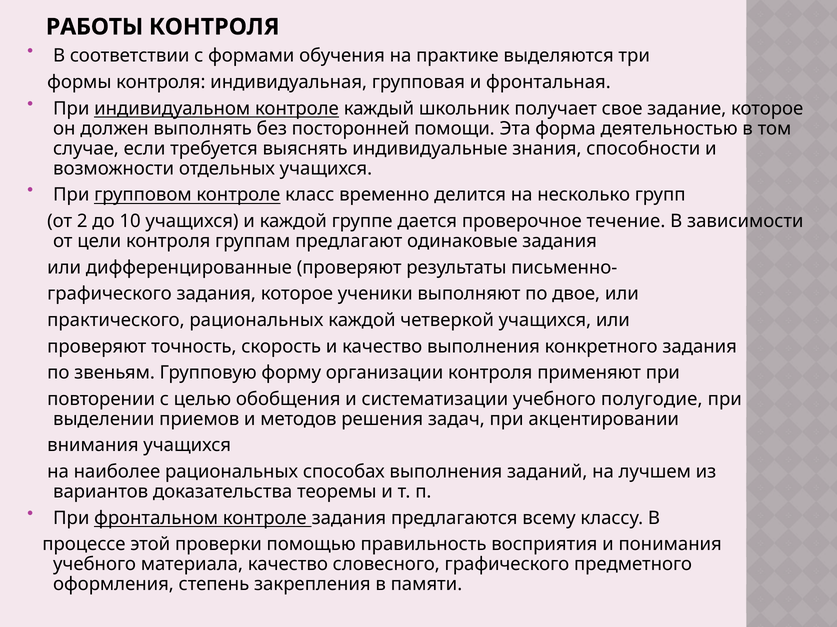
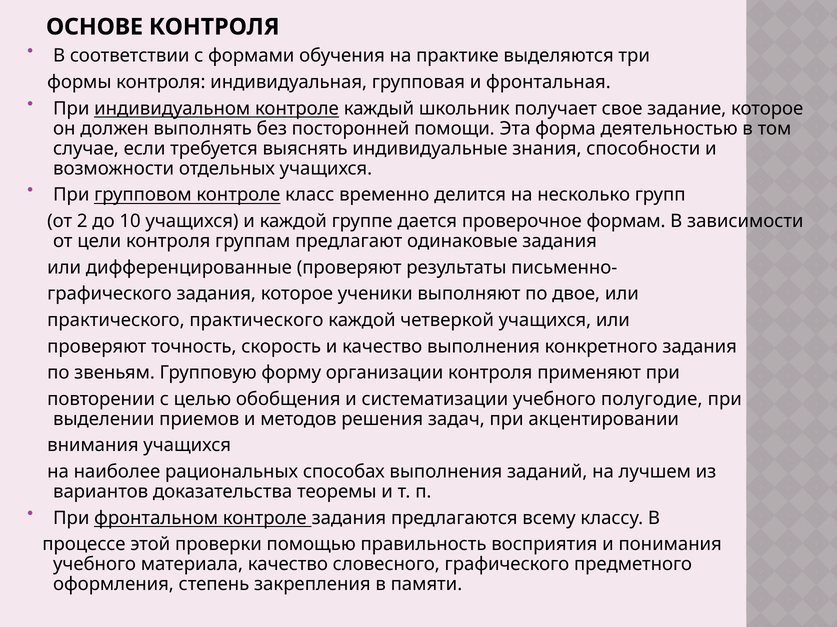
РАБОТЫ: РАБОТЫ -> ОСНОВЕ
течение: течение -> формам
практического рациональных: рациональных -> практического
